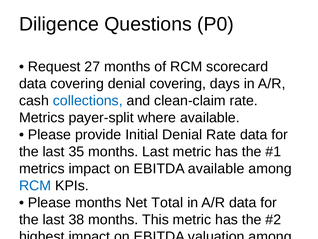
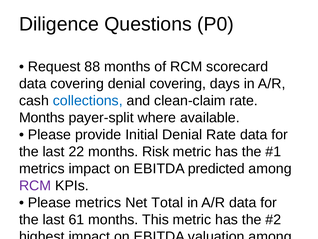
27: 27 -> 88
Metrics at (42, 118): Metrics -> Months
35: 35 -> 22
months Last: Last -> Risk
EBITDA available: available -> predicted
RCM at (35, 185) colour: blue -> purple
Please months: months -> metrics
38: 38 -> 61
